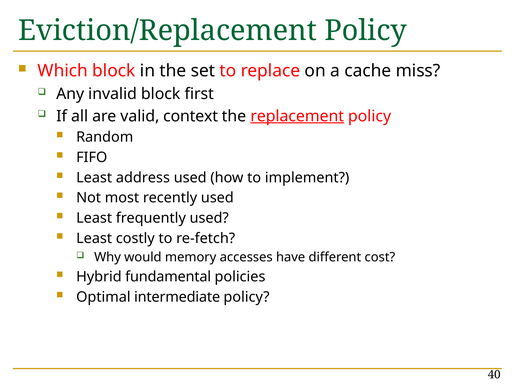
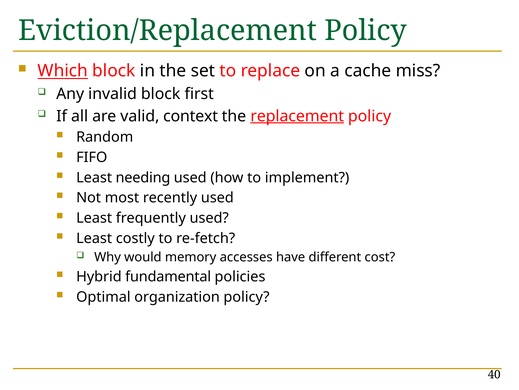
Which underline: none -> present
address: address -> needing
intermediate: intermediate -> organization
